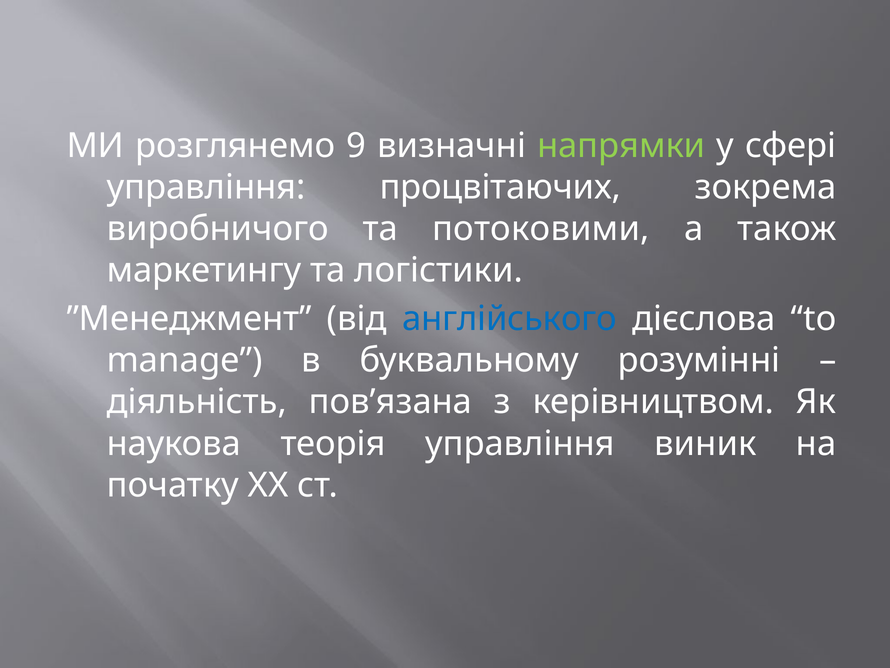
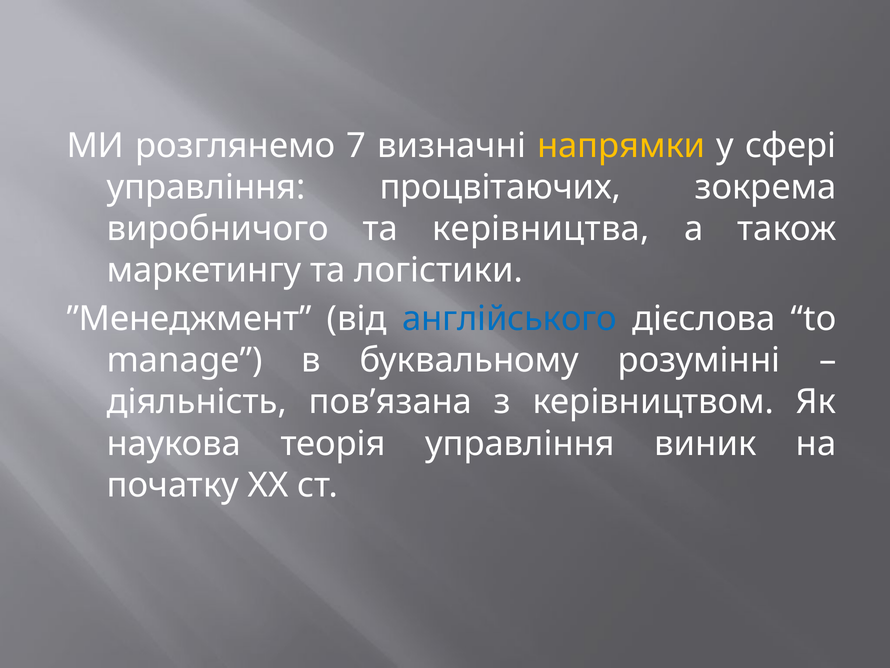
9: 9 -> 7
напрямки colour: light green -> yellow
потоковими: потоковими -> керівництва
